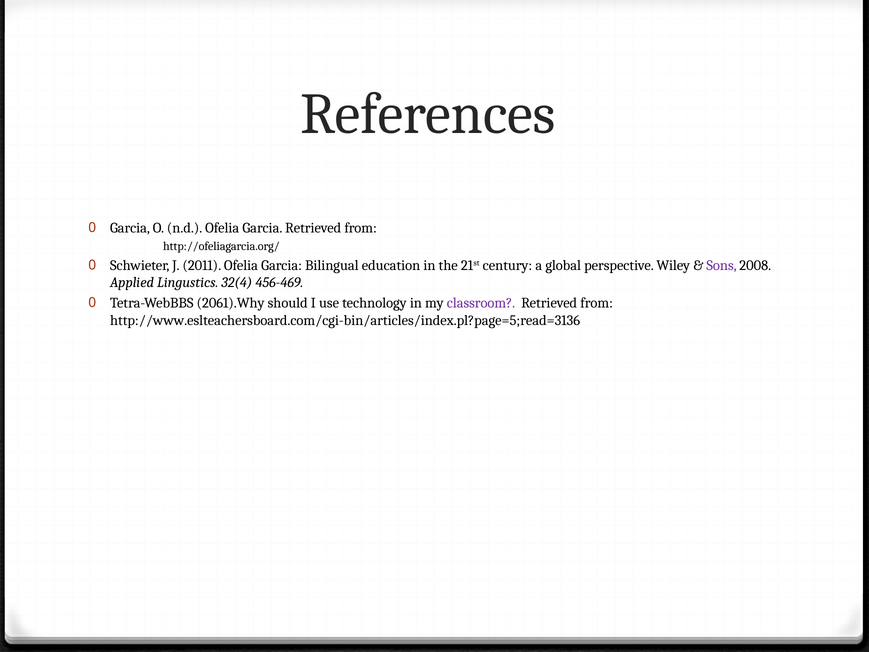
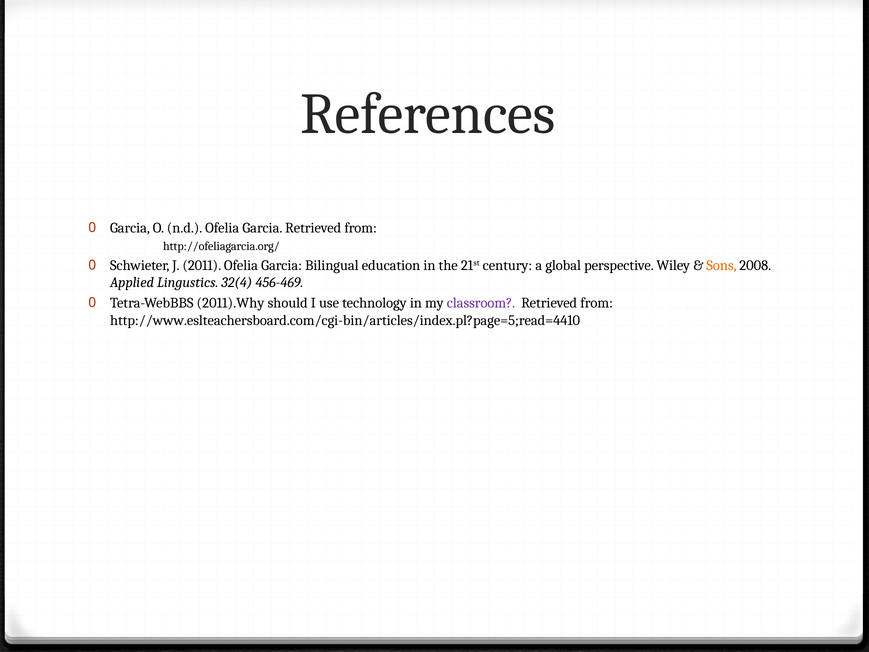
Sons colour: purple -> orange
2061).Why: 2061).Why -> 2011).Why
http://www.eslteachersboard.com/cgi-bin/articles/index.pl?page=5;read=3136: http://www.eslteachersboard.com/cgi-bin/articles/index.pl?page=5;read=3136 -> http://www.eslteachersboard.com/cgi-bin/articles/index.pl?page=5;read=4410
